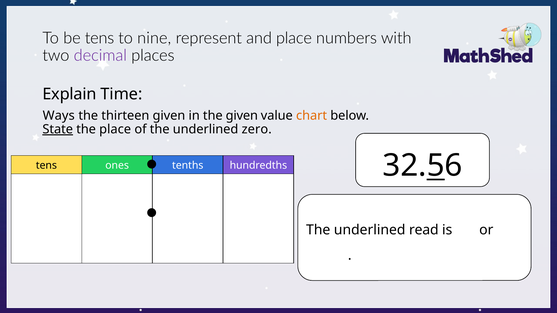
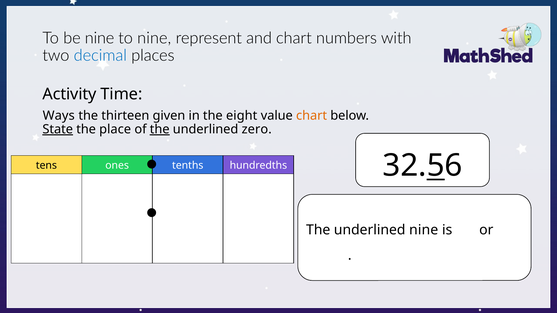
be tens: tens -> nine
and place: place -> chart
decimal colour: purple -> blue
Explain: Explain -> Activity
the given: given -> eight
the at (160, 129) underline: none -> present
underlined read: read -> nine
